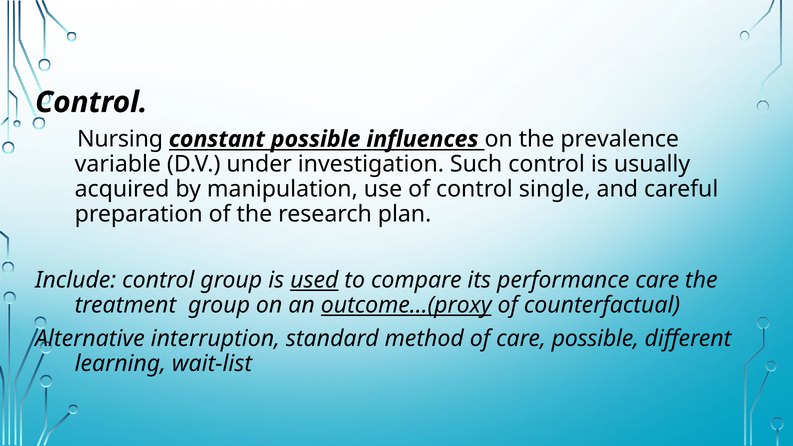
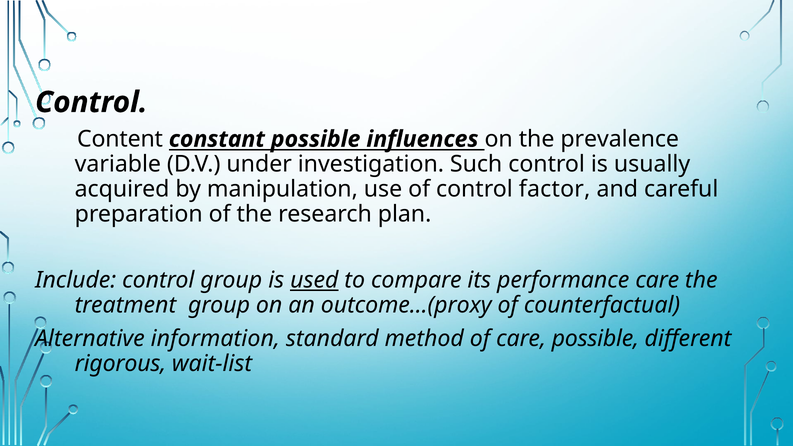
Nursing: Nursing -> Content
single: single -> factor
outcome…(proxy underline: present -> none
interruption: interruption -> information
learning: learning -> rigorous
